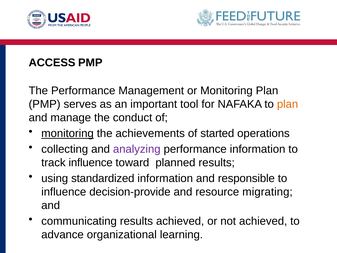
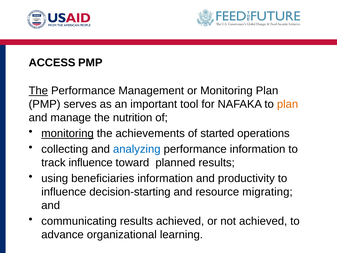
The at (38, 91) underline: none -> present
conduct: conduct -> nutrition
analyzing colour: purple -> blue
standardized: standardized -> beneficiaries
responsible: responsible -> productivity
decision-provide: decision-provide -> decision-starting
